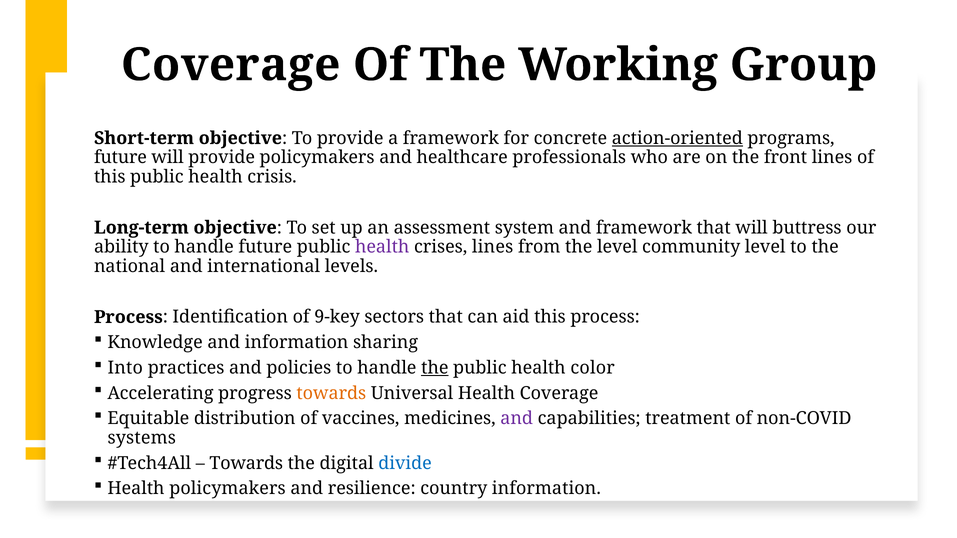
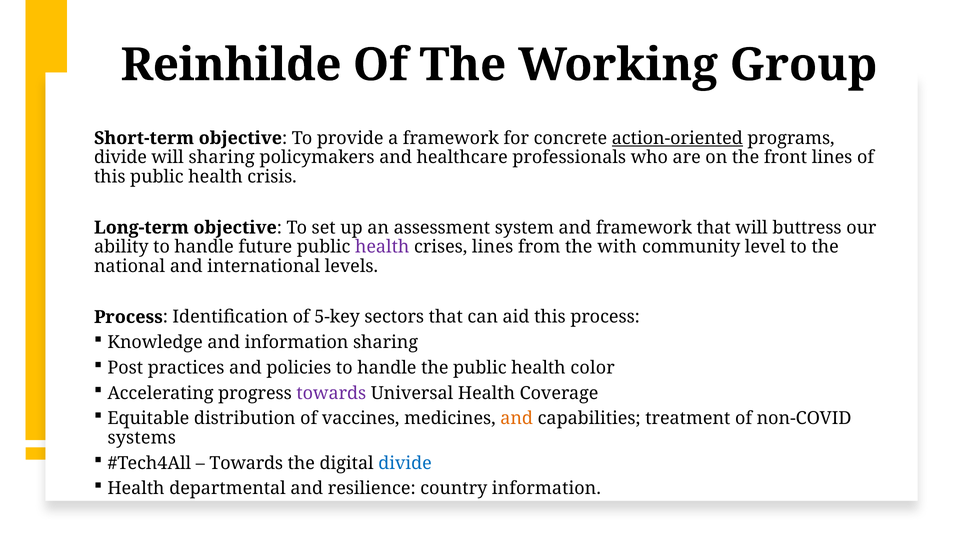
Coverage at (231, 65): Coverage -> Reinhilde
future at (120, 158): future -> divide
will provide: provide -> sharing
the level: level -> with
9-key: 9-key -> 5-key
Into: Into -> Post
the at (435, 368) underline: present -> none
towards at (331, 393) colour: orange -> purple
and at (517, 419) colour: purple -> orange
Health policymakers: policymakers -> departmental
